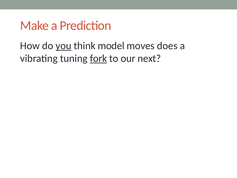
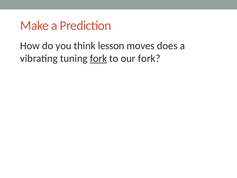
you underline: present -> none
model: model -> lesson
our next: next -> fork
